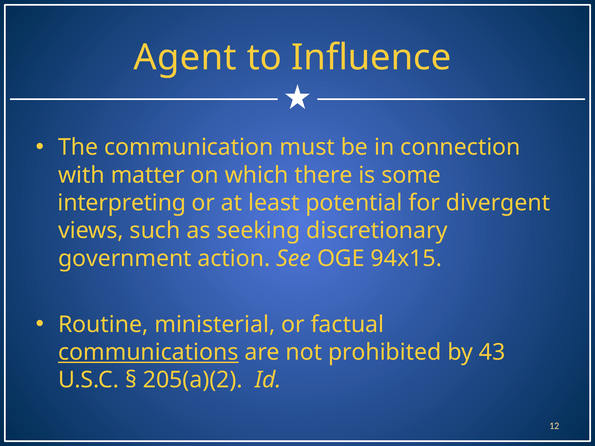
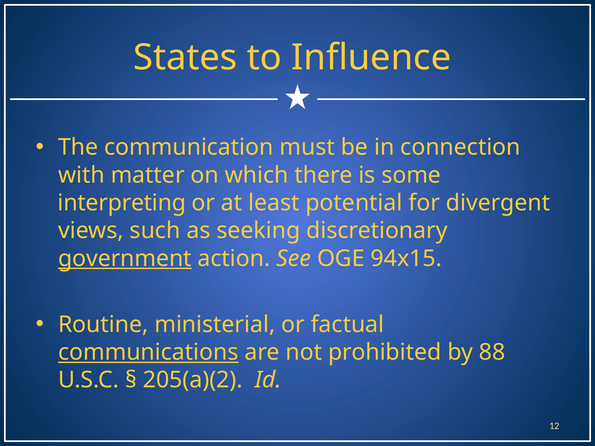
Agent: Agent -> States
government underline: none -> present
43: 43 -> 88
